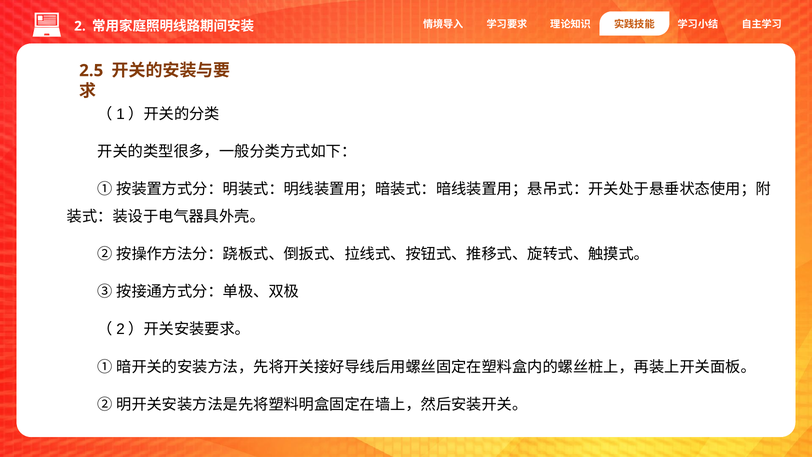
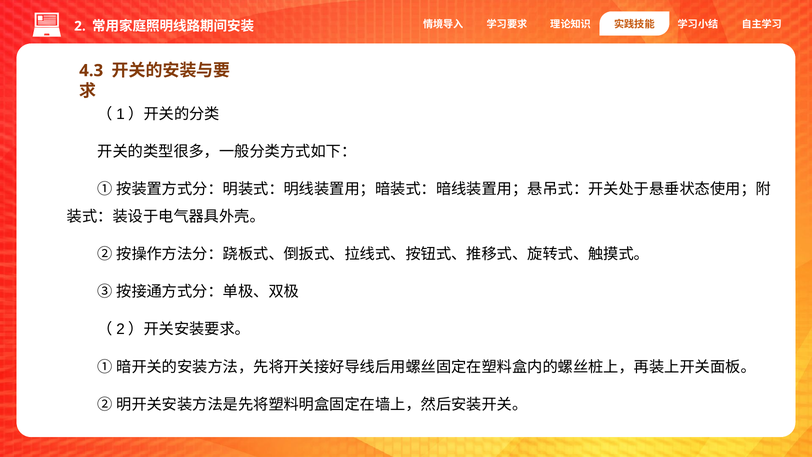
2.5: 2.5 -> 4.3
